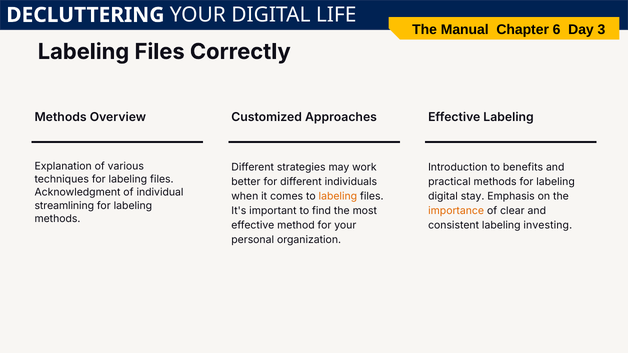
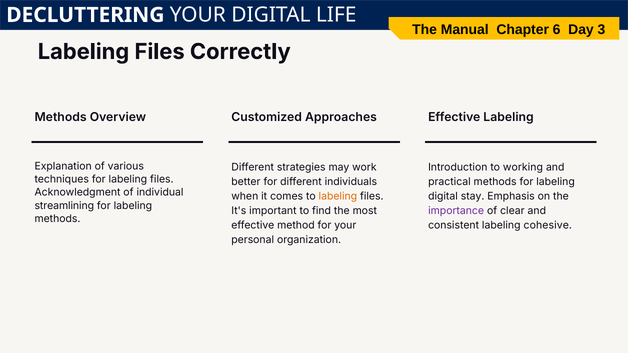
benefits: benefits -> working
importance colour: orange -> purple
investing: investing -> cohesive
